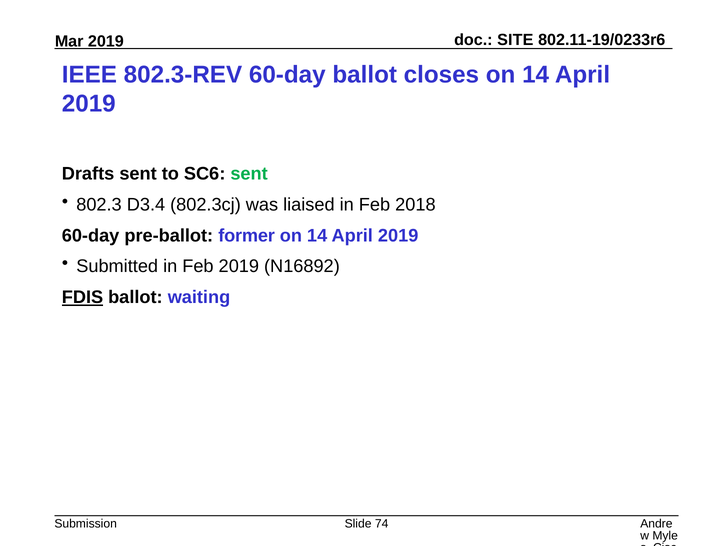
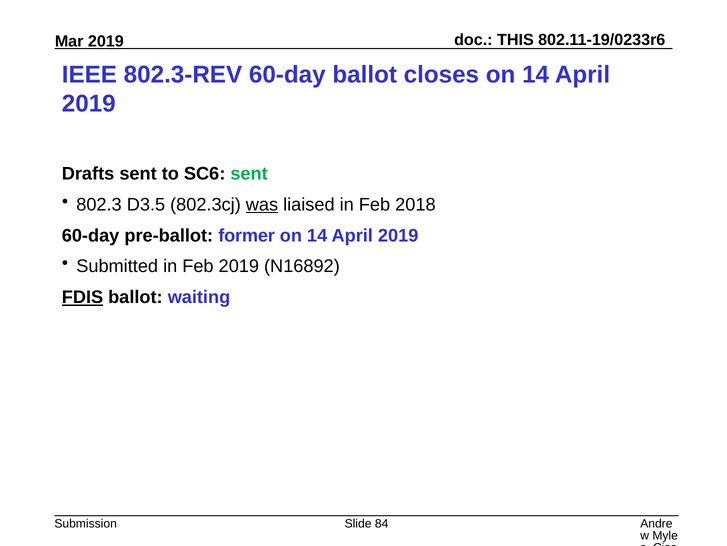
SITE: SITE -> THIS
D3.4: D3.4 -> D3.5
was underline: none -> present
74: 74 -> 84
